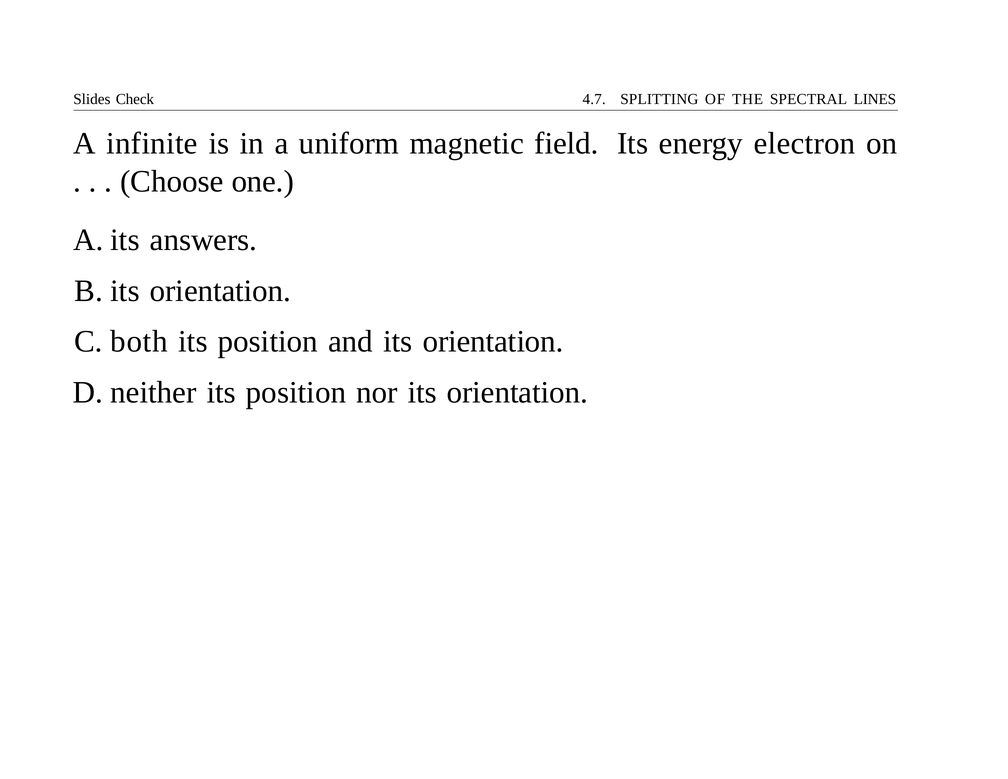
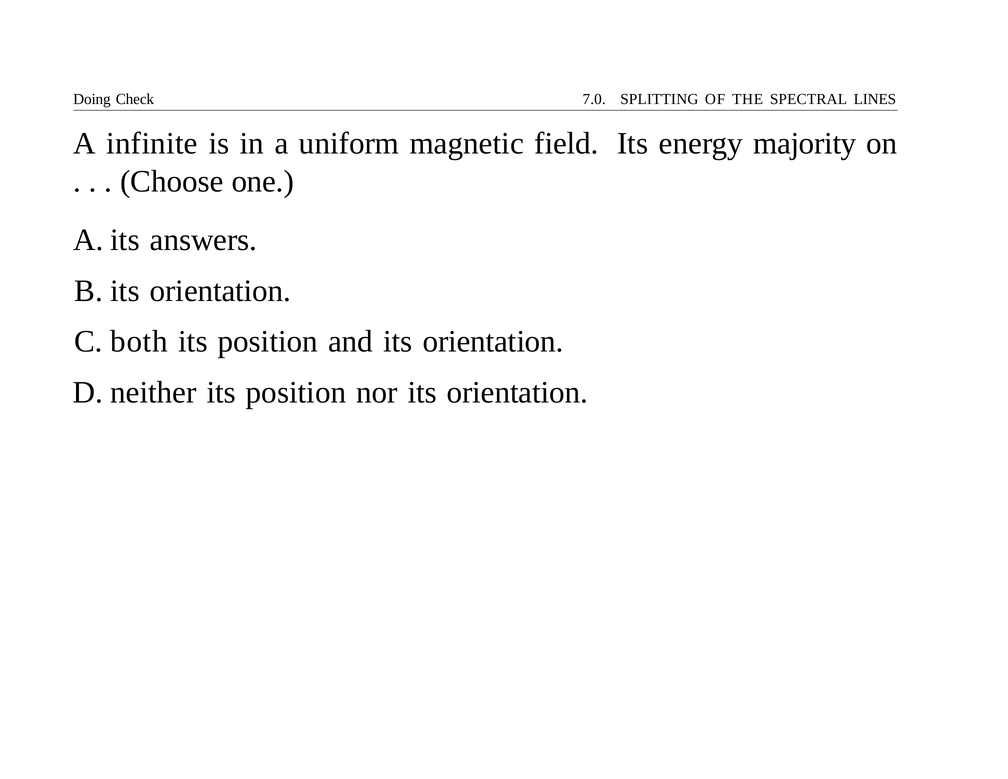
Slides: Slides -> Doing
4.7: 4.7 -> 7.0
electron: electron -> majority
